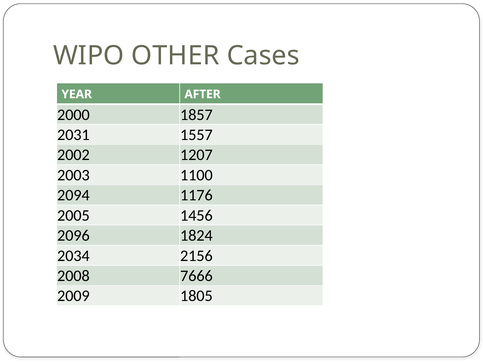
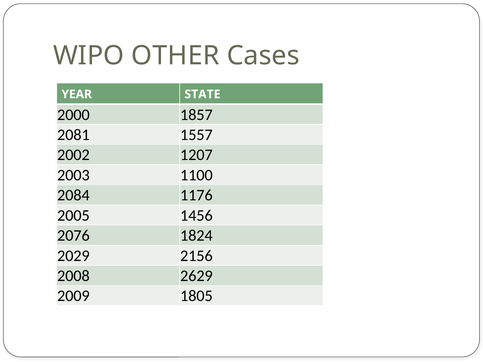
AFTER: AFTER -> STATE
2031: 2031 -> 2081
2094: 2094 -> 2084
2096: 2096 -> 2076
2034: 2034 -> 2029
7666: 7666 -> 2629
